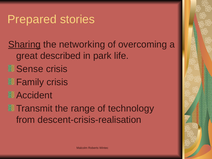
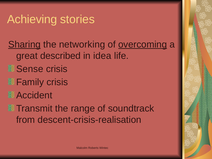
Prepared: Prepared -> Achieving
overcoming underline: none -> present
park: park -> idea
technology: technology -> soundtrack
